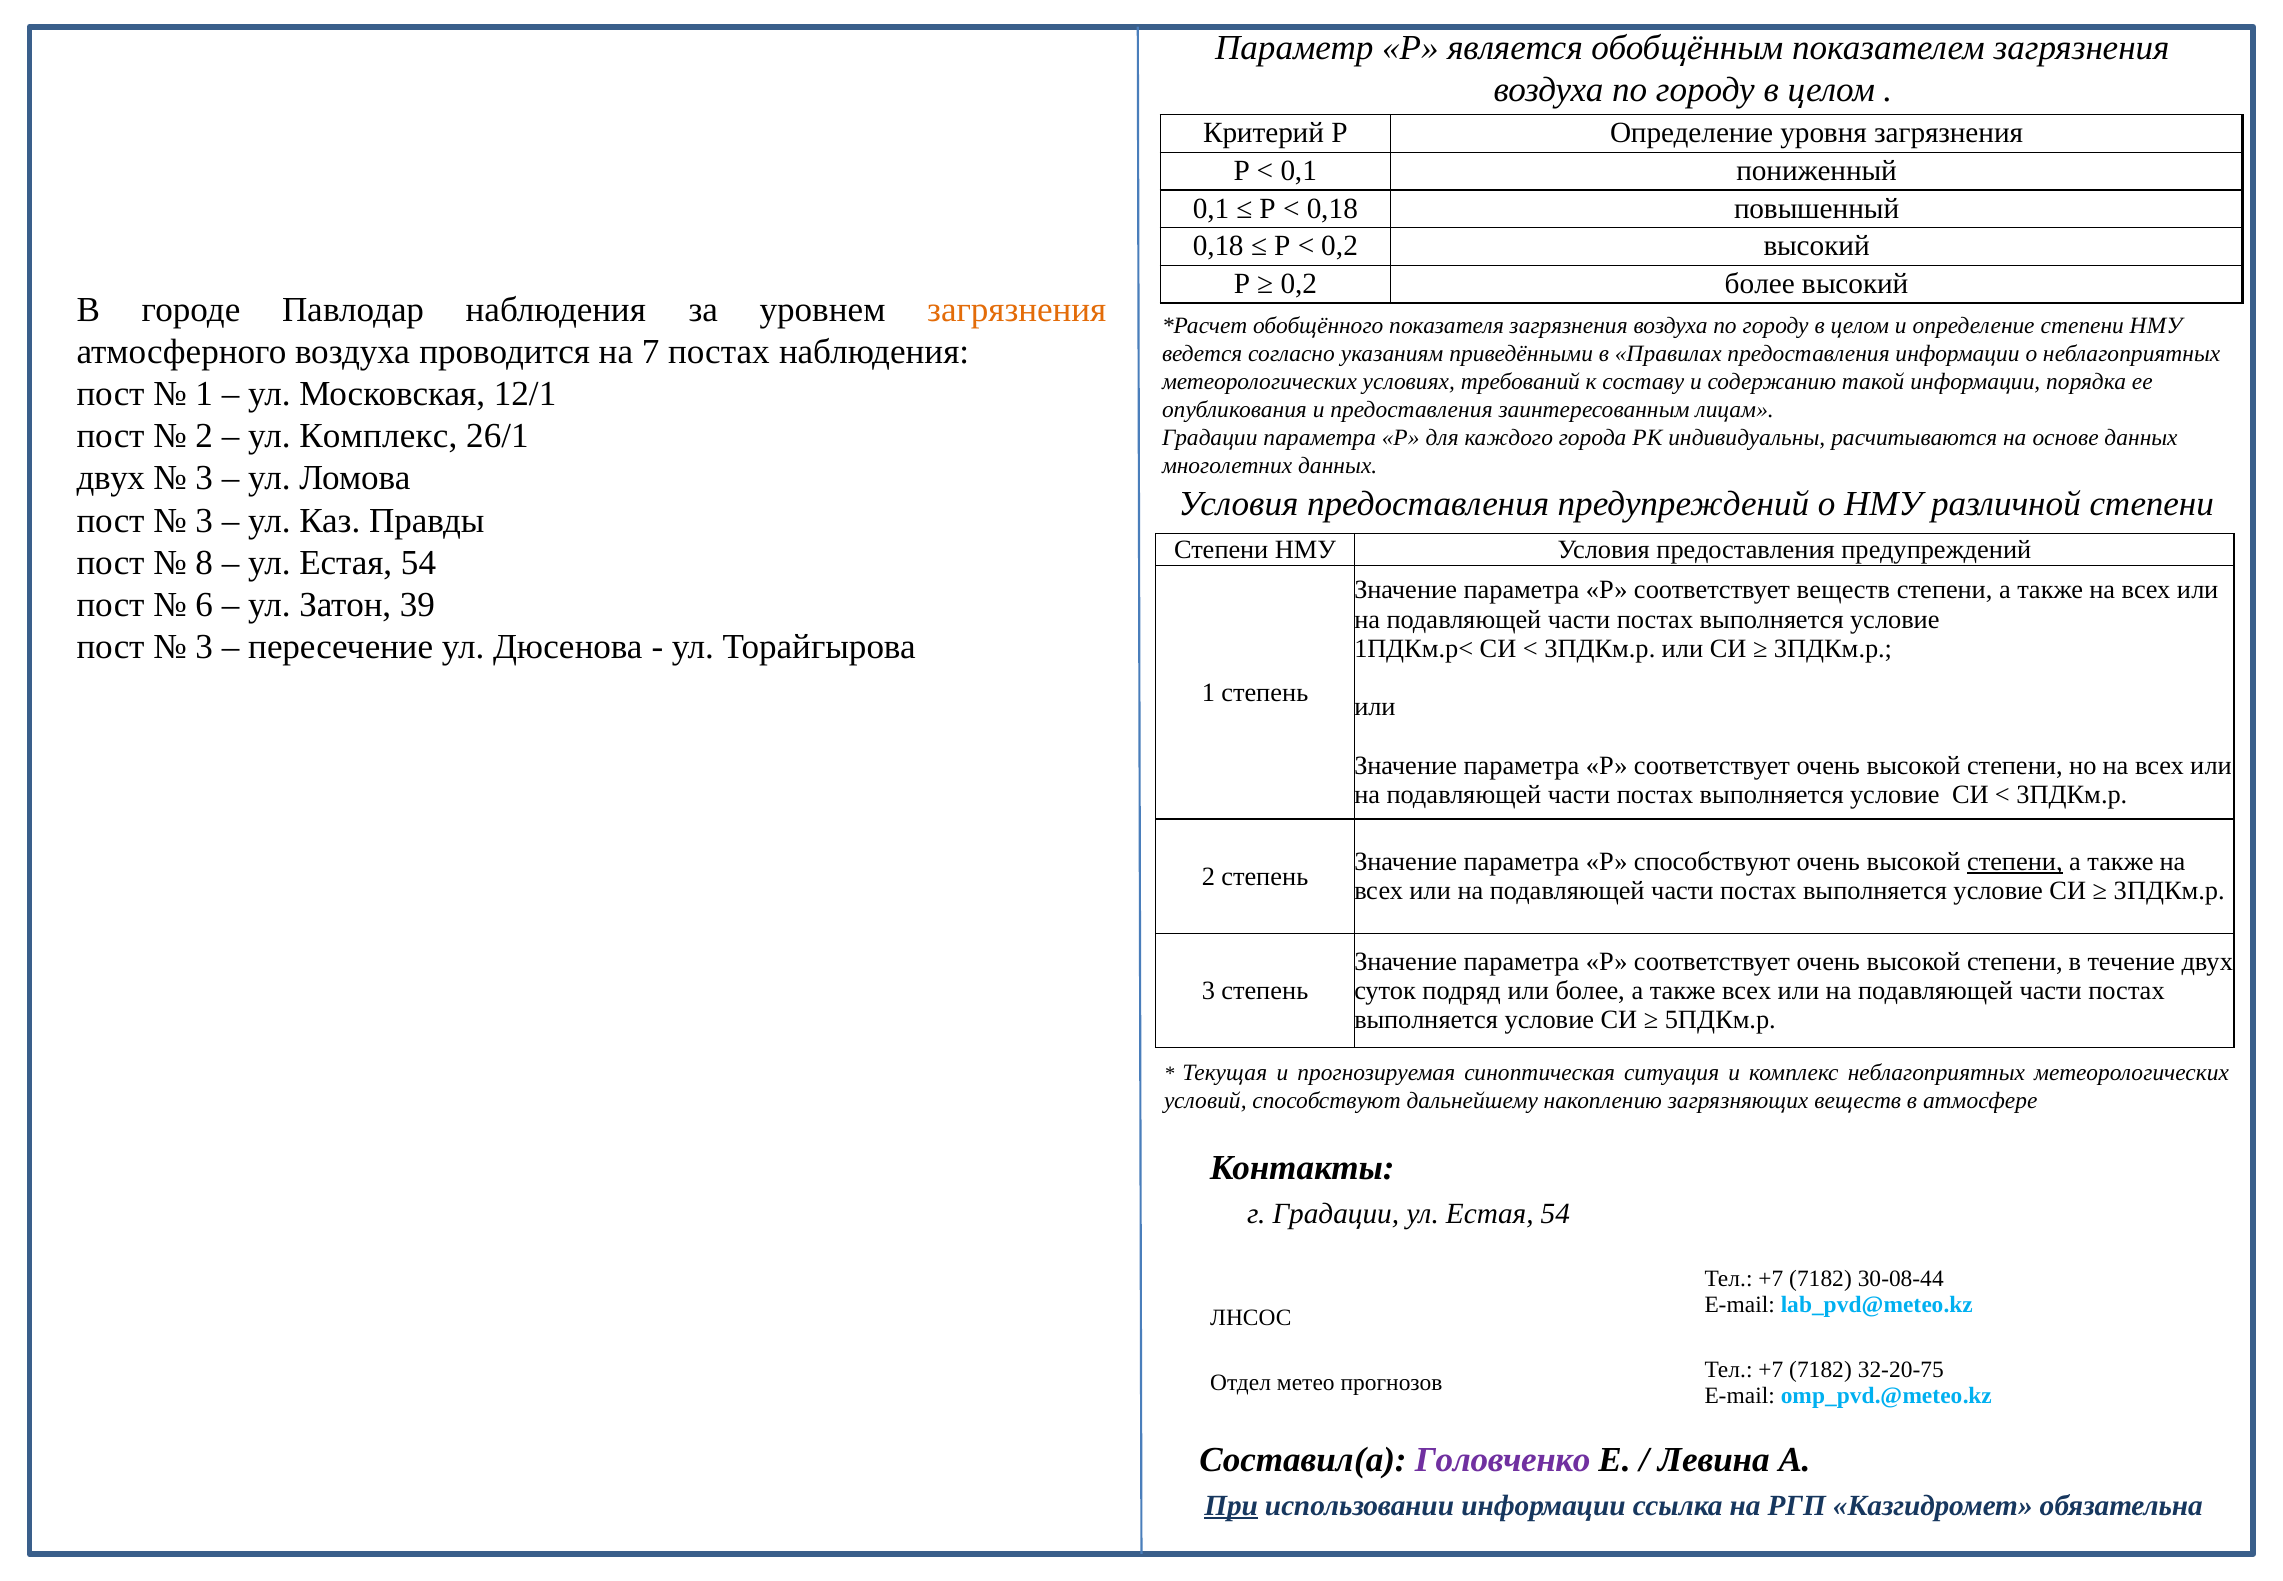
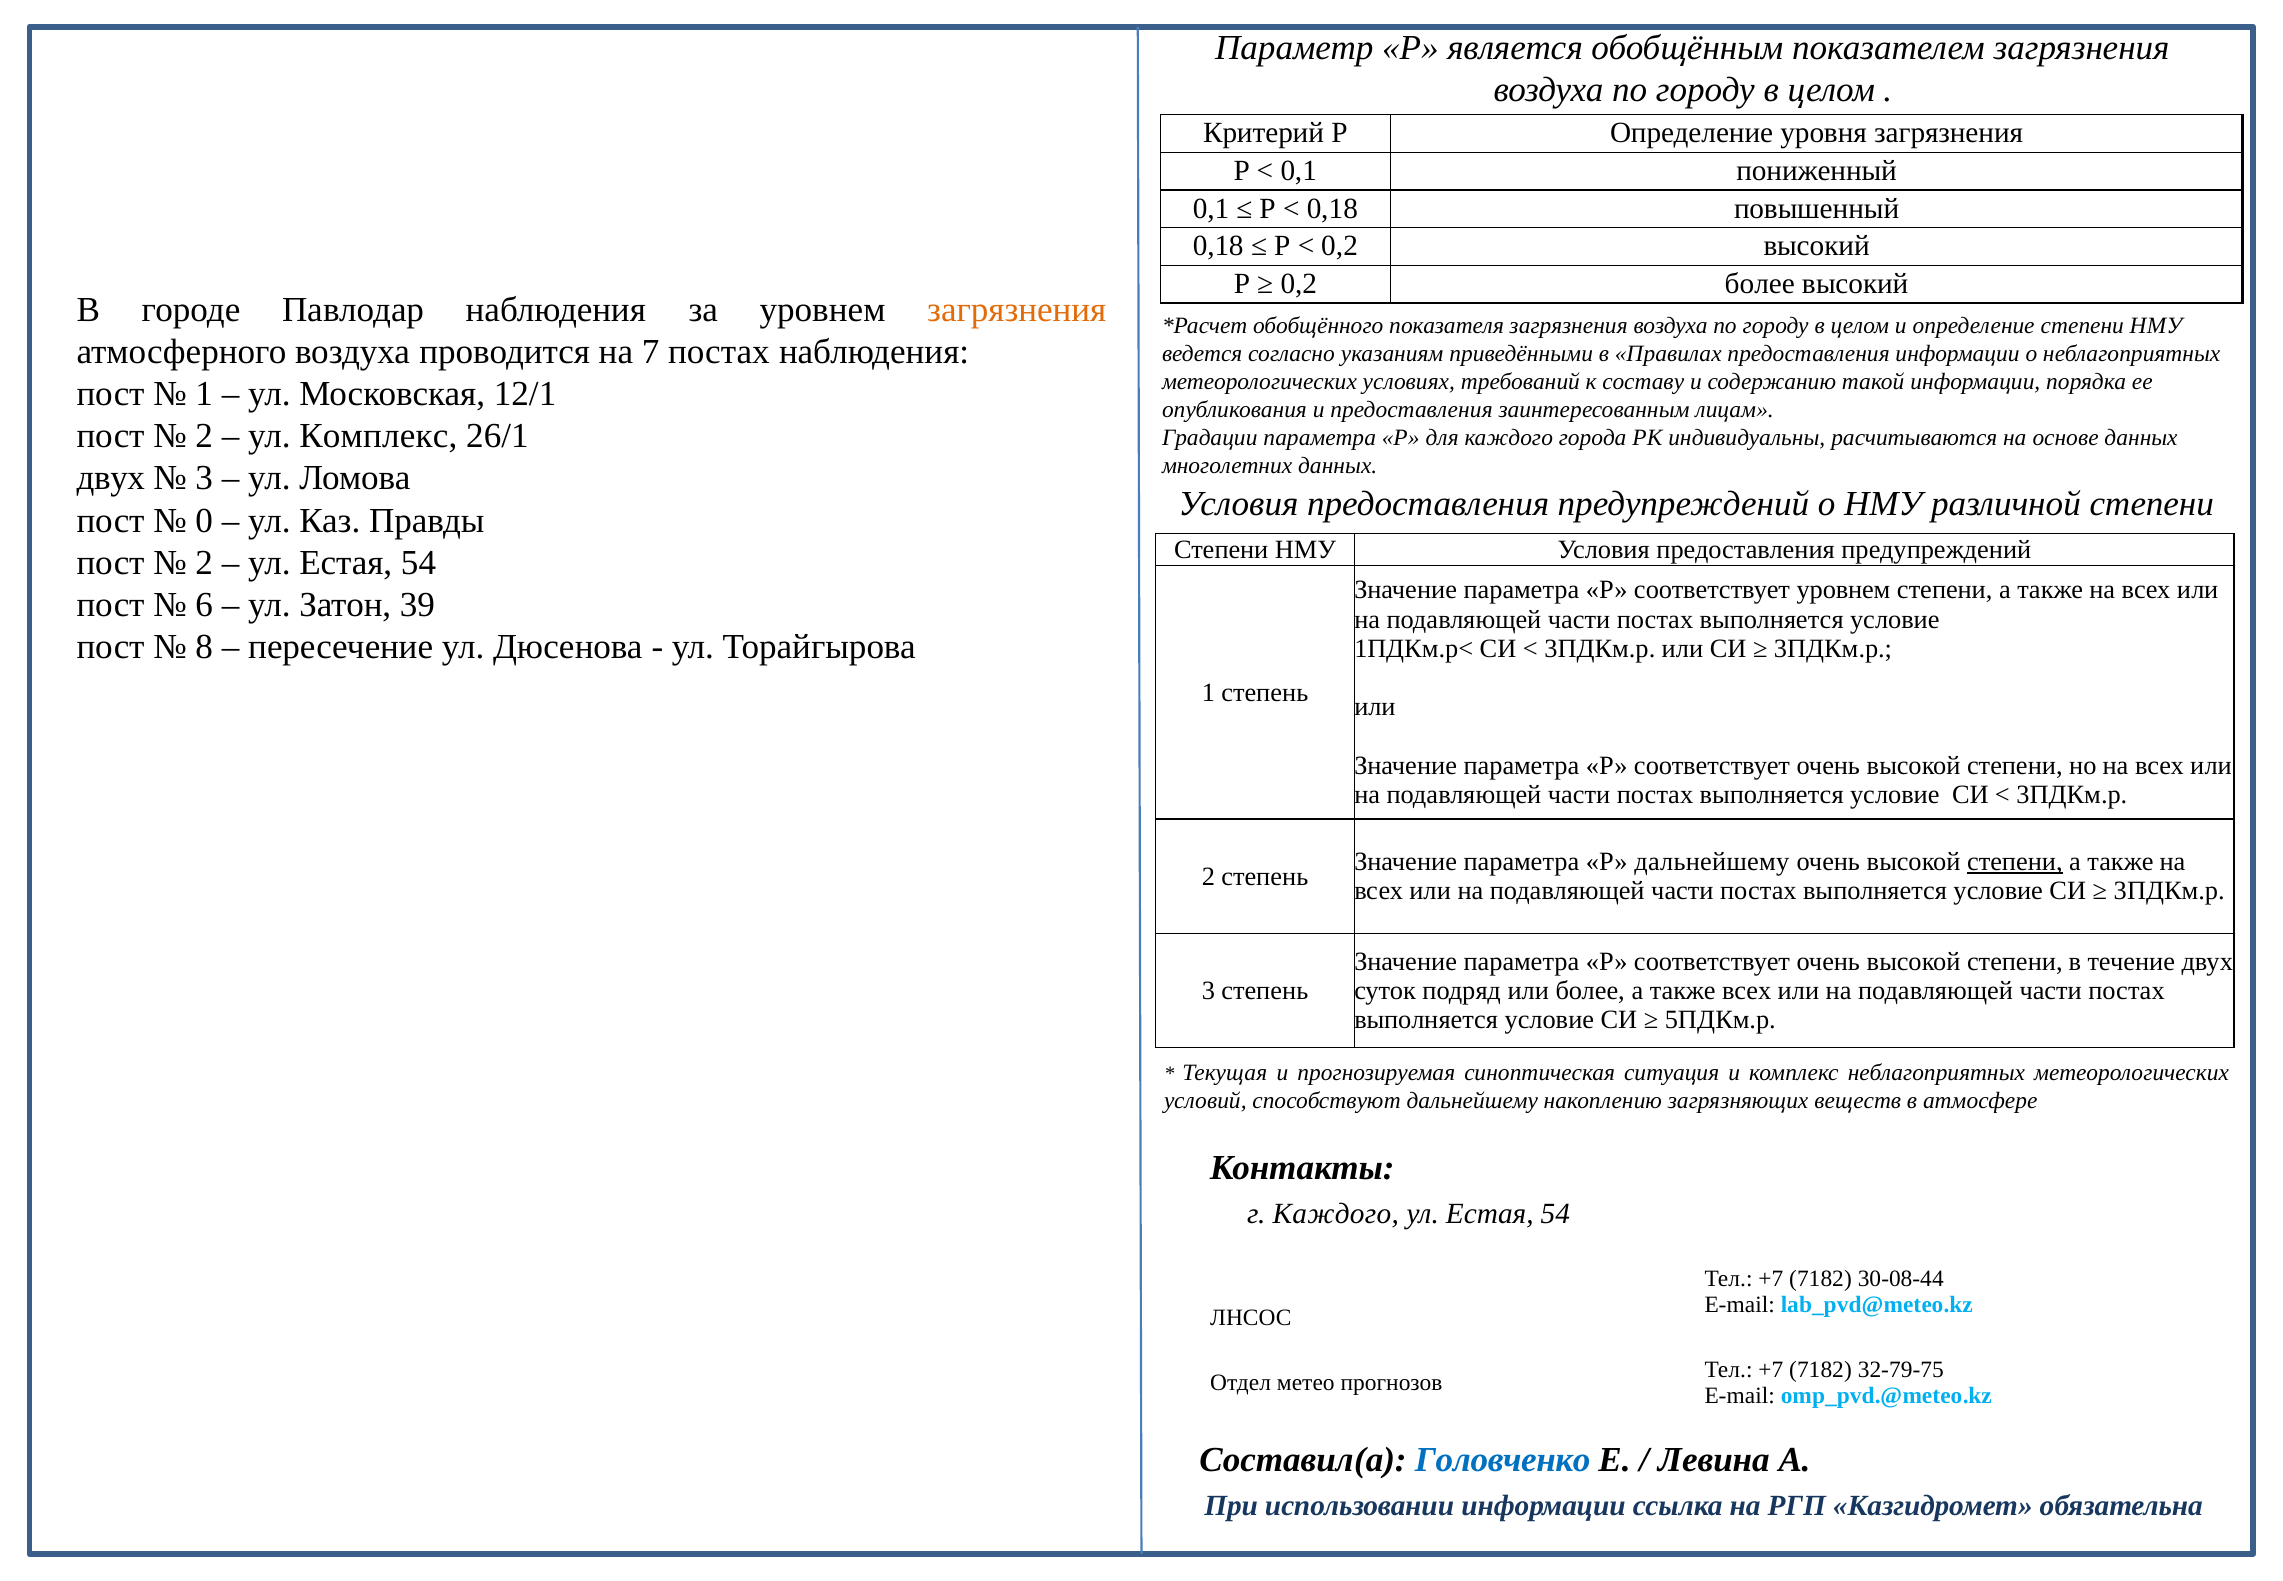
3 at (204, 520): 3 -> 0
8 at (204, 562): 8 -> 2
соответствует веществ: веществ -> уровнем
3 at (204, 647): 3 -> 8
Р способствуют: способствуют -> дальнейшему
г Градации: Градации -> Каждого
32-20-75: 32-20-75 -> 32-79-75
Головченко colour: purple -> blue
При underline: present -> none
